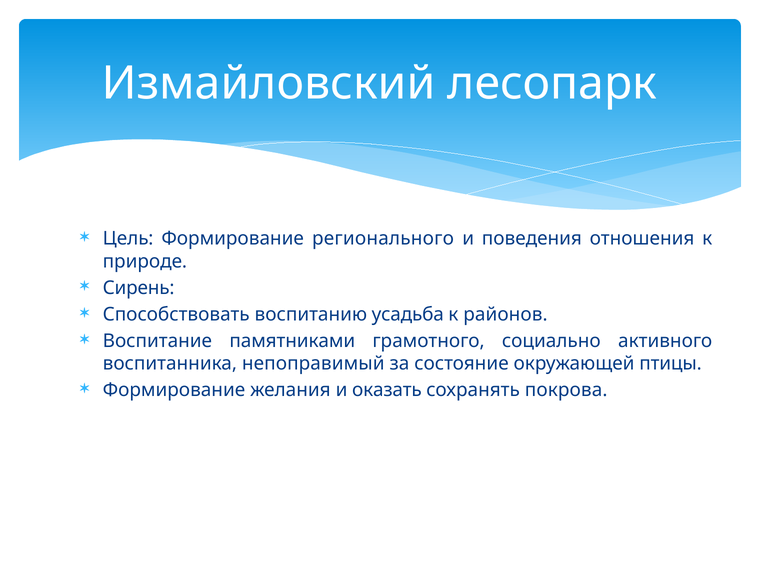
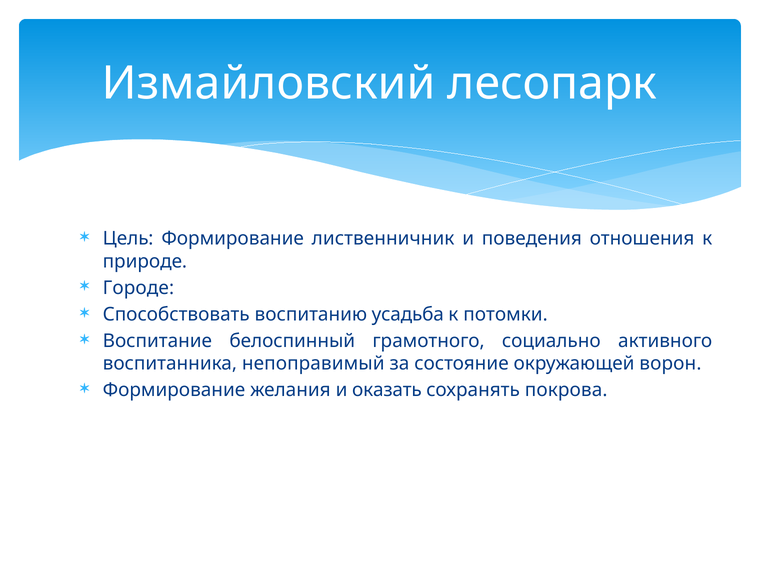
регионального: регионального -> лиственничник
Сирень: Сирень -> Городе
районов: районов -> потомки
памятниками: памятниками -> белоспинный
птицы: птицы -> ворон
